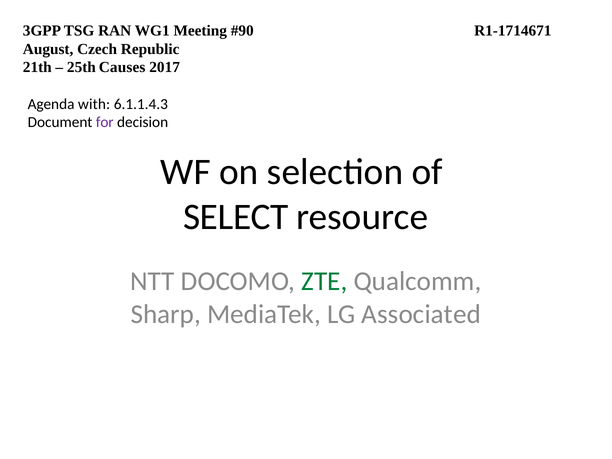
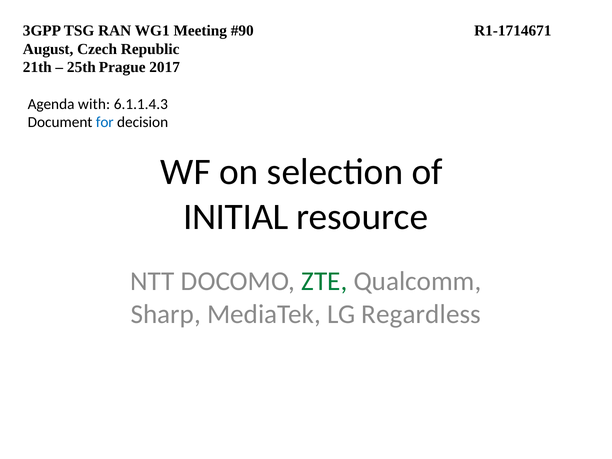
Causes: Causes -> Prague
for colour: purple -> blue
SELECT: SELECT -> INITIAL
Associated: Associated -> Regardless
